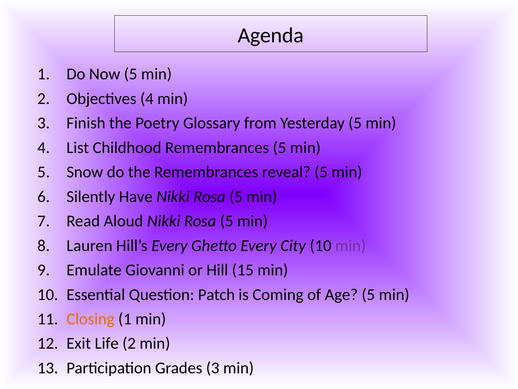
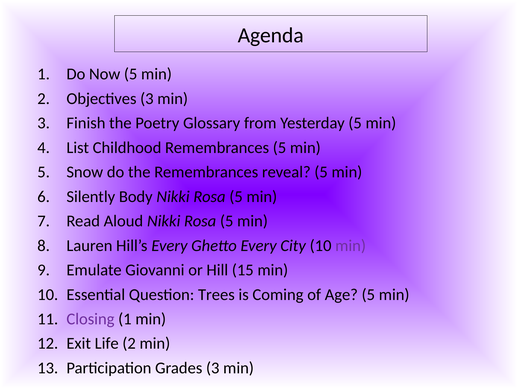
Objectives 4: 4 -> 3
Have: Have -> Body
Patch: Patch -> Trees
Closing colour: orange -> purple
